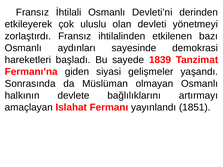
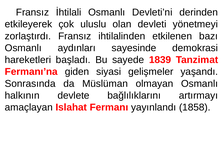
1851: 1851 -> 1858
